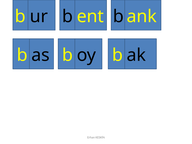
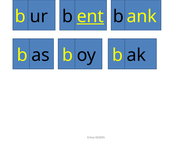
ent underline: none -> present
